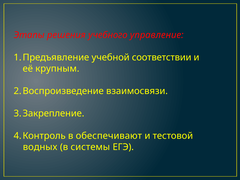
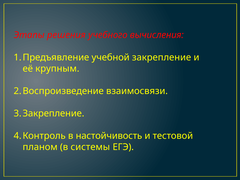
управление: управление -> вычисления
соответствии: соответствии -> закрепление
обеспечивают: обеспечивают -> настойчивость
водных: водных -> планом
